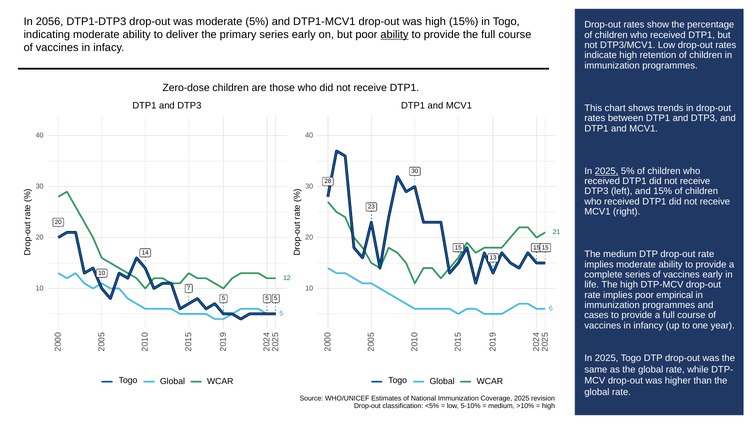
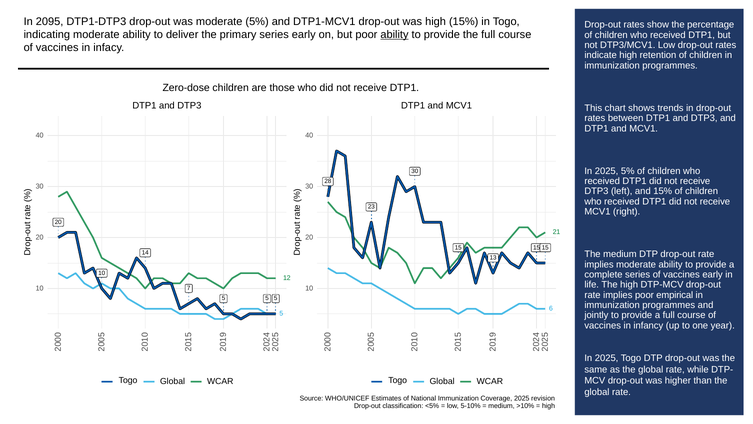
2056: 2056 -> 2095
2025 at (607, 171) underline: present -> none
cases: cases -> jointly
